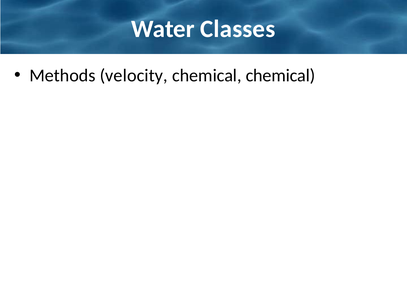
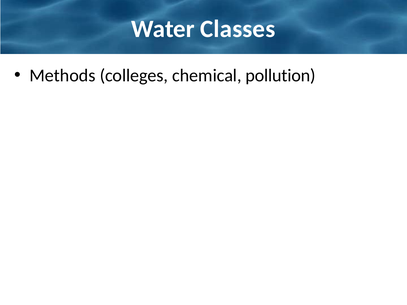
velocity: velocity -> colleges
chemical chemical: chemical -> pollution
